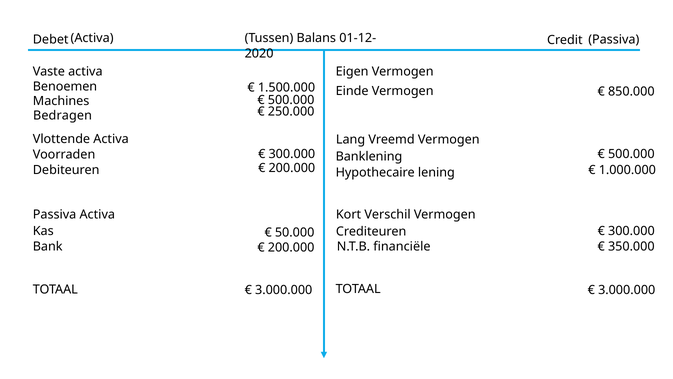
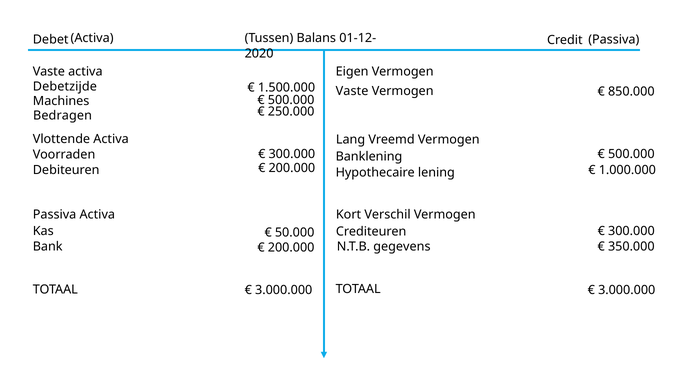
Benoemen: Benoemen -> Debetzijde
Einde at (352, 91): Einde -> Vaste
financiële: financiële -> gegevens
